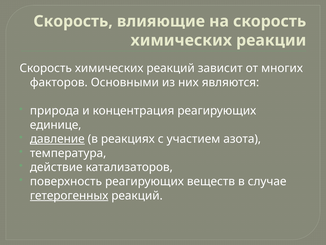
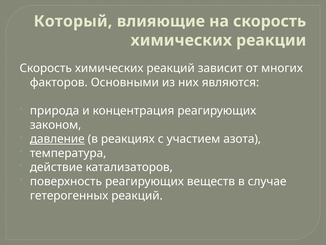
Скорость at (73, 21): Скорость -> Который
единице: единице -> законом
гетерогенных underline: present -> none
